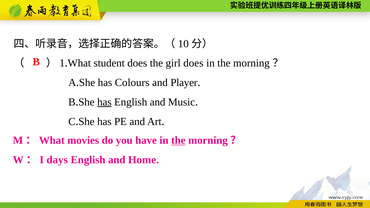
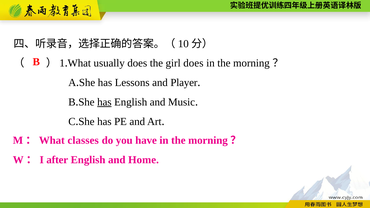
student: student -> usually
Colours: Colours -> Lessons
movies: movies -> classes
the at (178, 140) underline: present -> none
days: days -> after
